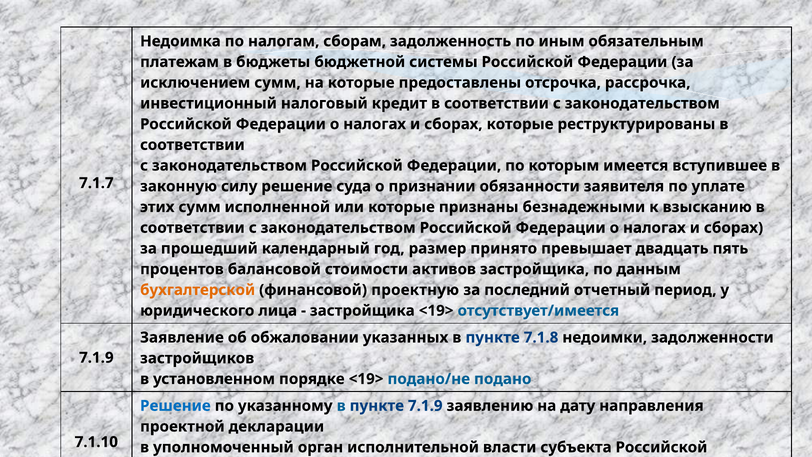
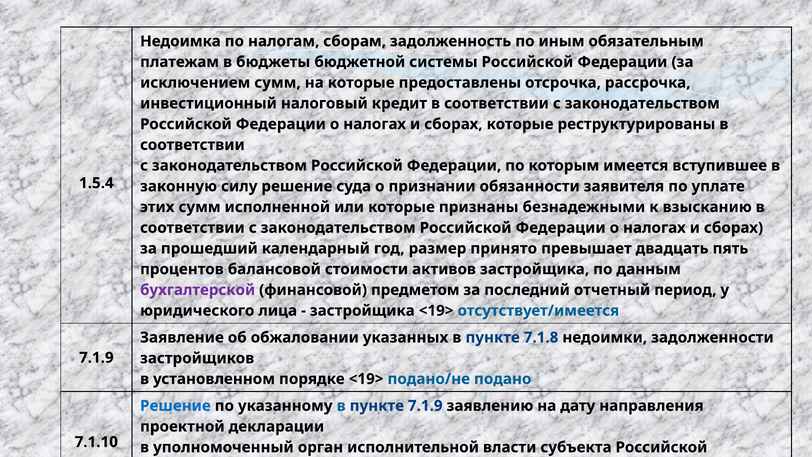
7.1.7: 7.1.7 -> 1.5.4
бухгалтерской colour: orange -> purple
проектную: проектную -> предметом
